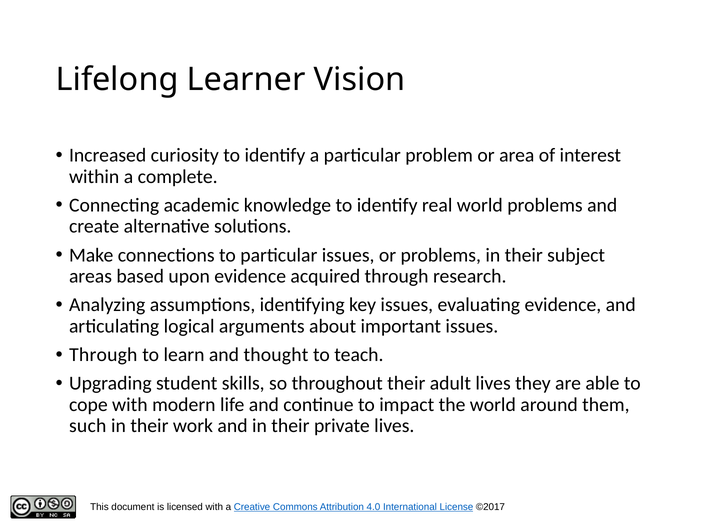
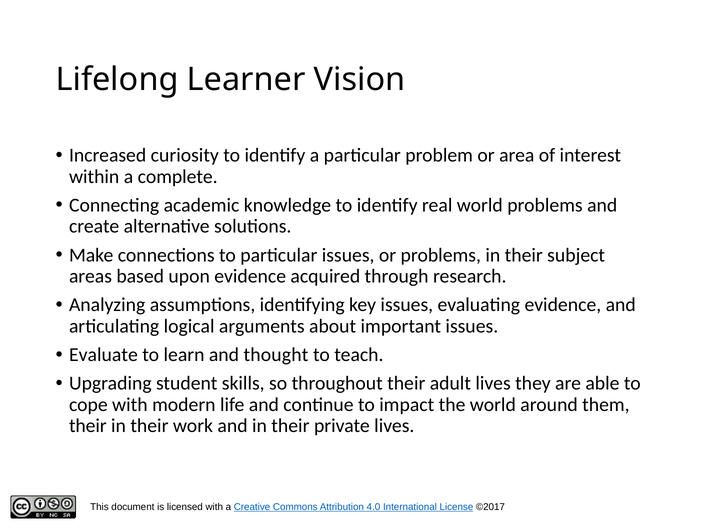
Through at (103, 355): Through -> Evaluate
such at (88, 426): such -> their
